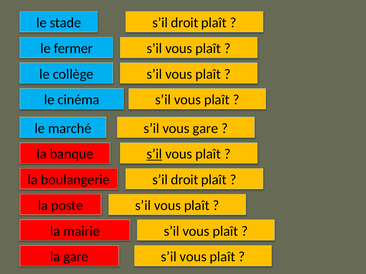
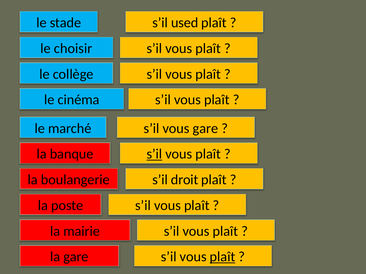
droit at (185, 23): droit -> used
fermer: fermer -> choisir
plaît at (223, 257) underline: none -> present
